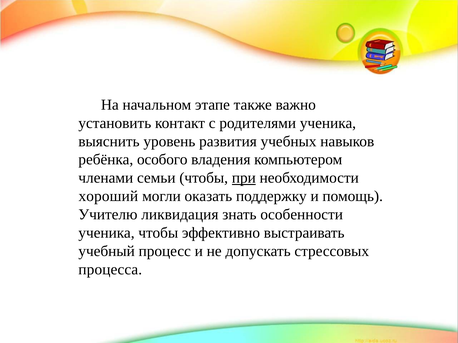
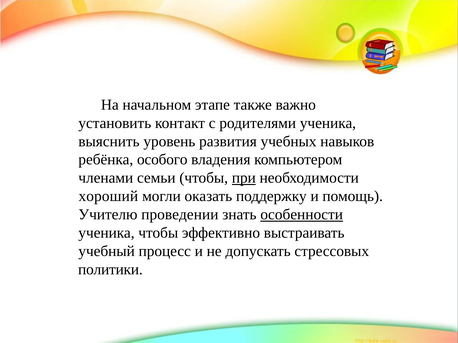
ликвидация: ликвидация -> проведении
особенности underline: none -> present
процесса: процесса -> политики
